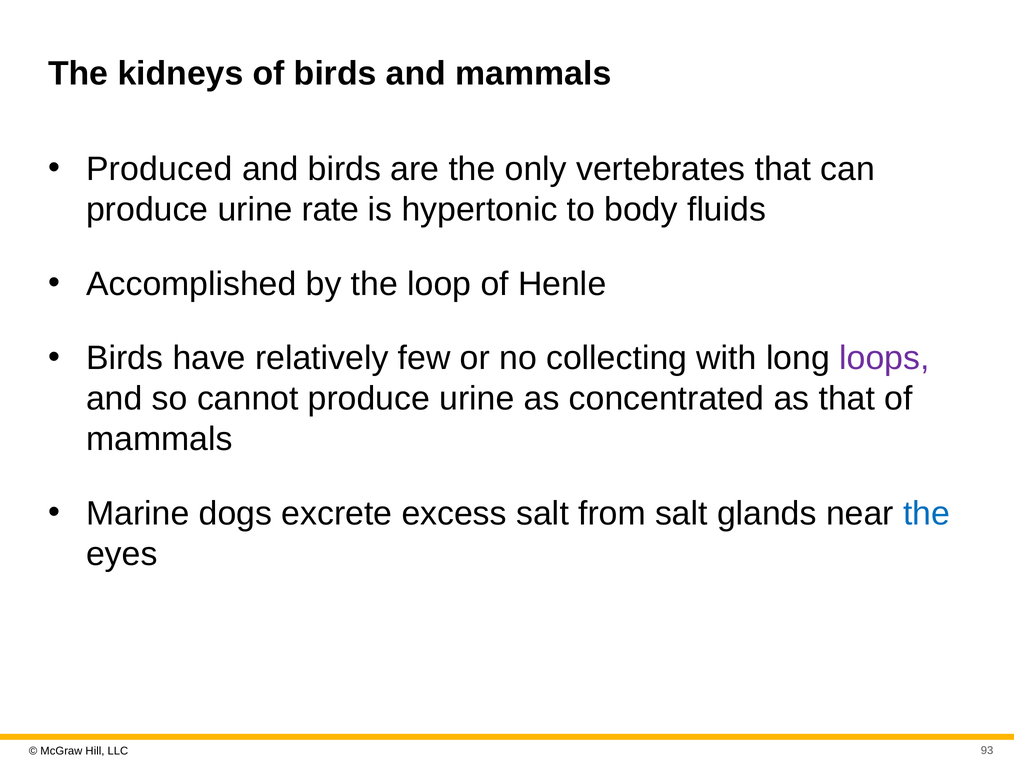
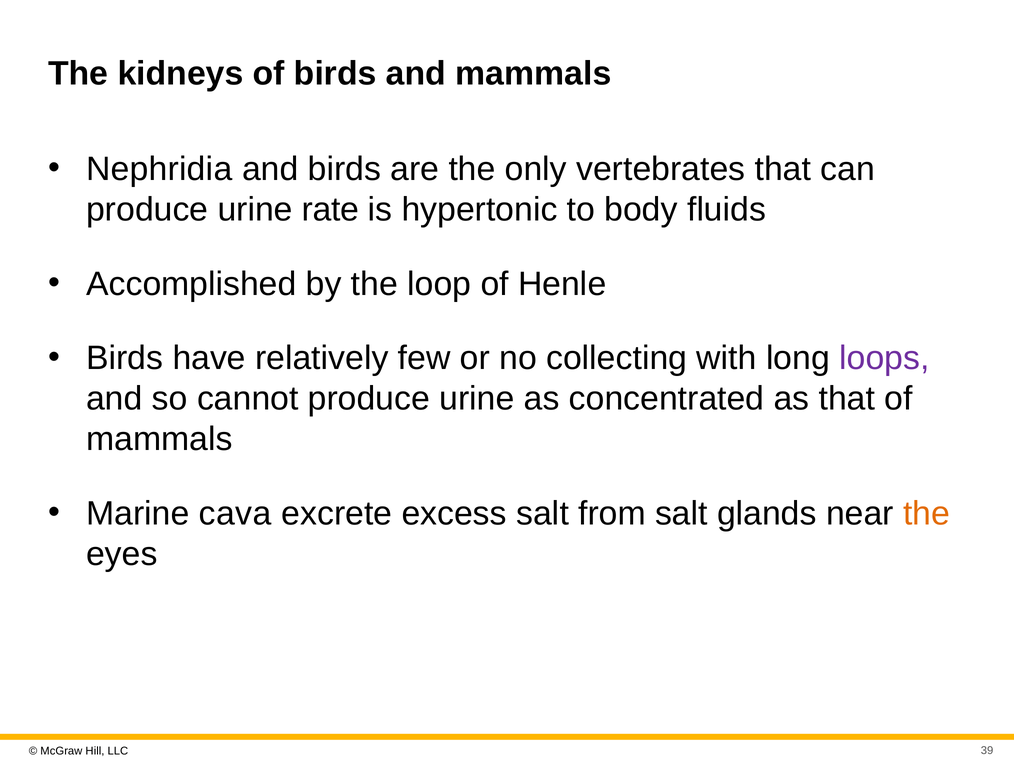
Produced: Produced -> Nephridia
dogs: dogs -> cava
the at (927, 514) colour: blue -> orange
93: 93 -> 39
